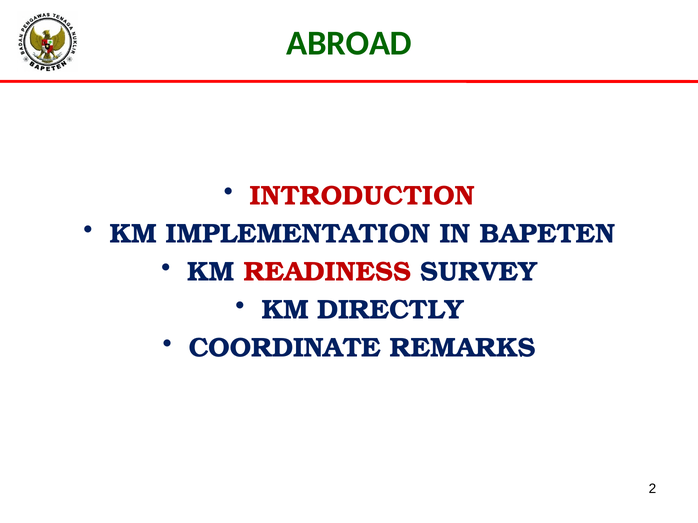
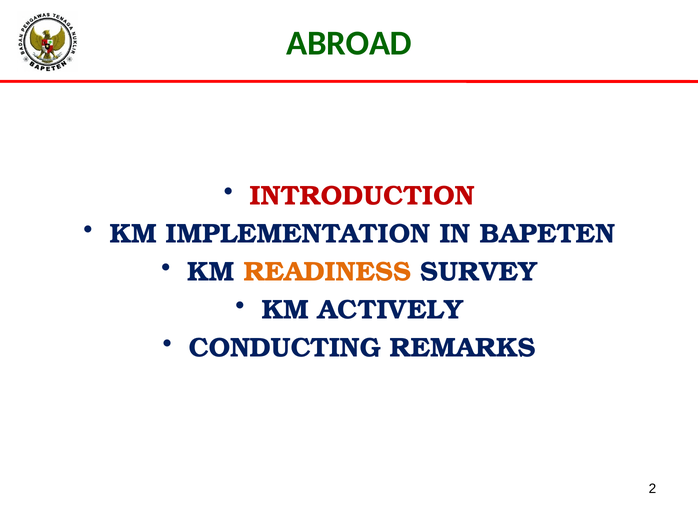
READINESS colour: red -> orange
DIRECTLY: DIRECTLY -> ACTIVELY
COORDINATE: COORDINATE -> CONDUCTING
